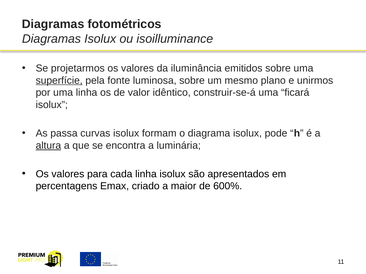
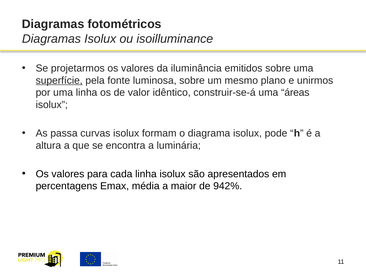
ficará: ficará -> áreas
altura underline: present -> none
criado: criado -> média
600%: 600% -> 942%
